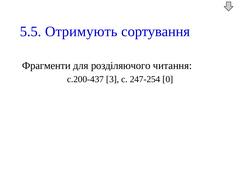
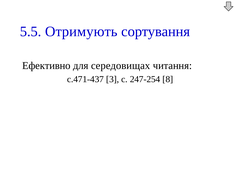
Фрагменти: Фрагменти -> Ефективно
розділяючого: розділяючого -> середовищах
с.200-437: с.200-437 -> с.471-437
0: 0 -> 8
